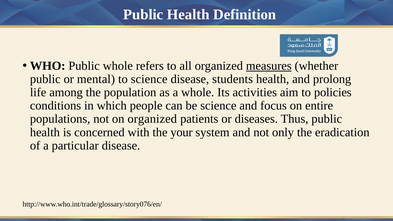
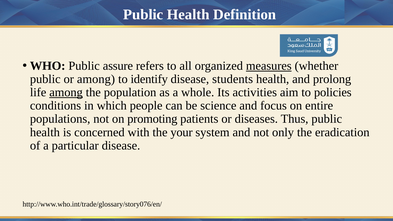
Public whole: whole -> assure
or mental: mental -> among
to science: science -> identify
among at (66, 92) underline: none -> present
on organized: organized -> promoting
